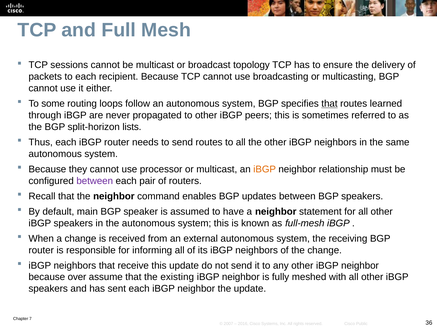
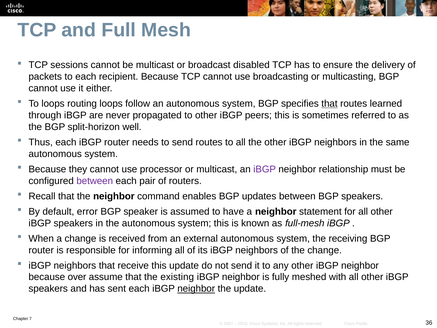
topology: topology -> disabled
To some: some -> loops
lists: lists -> well
iBGP at (265, 169) colour: orange -> purple
main: main -> error
neighbor at (196, 289) underline: none -> present
